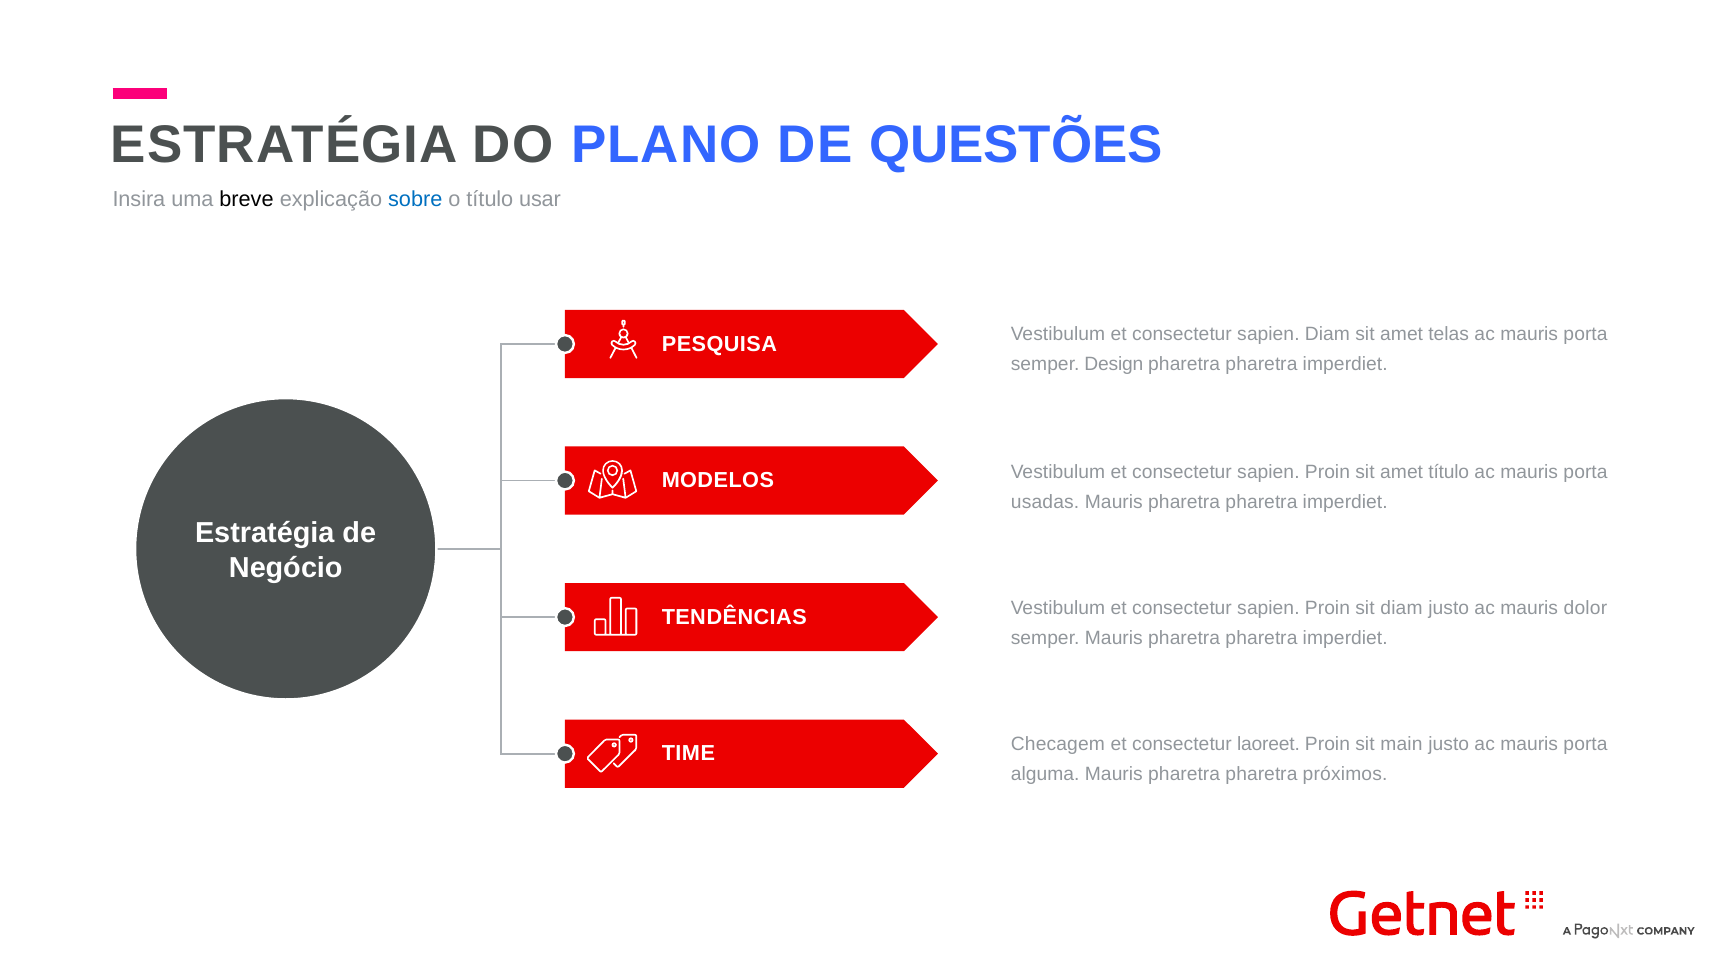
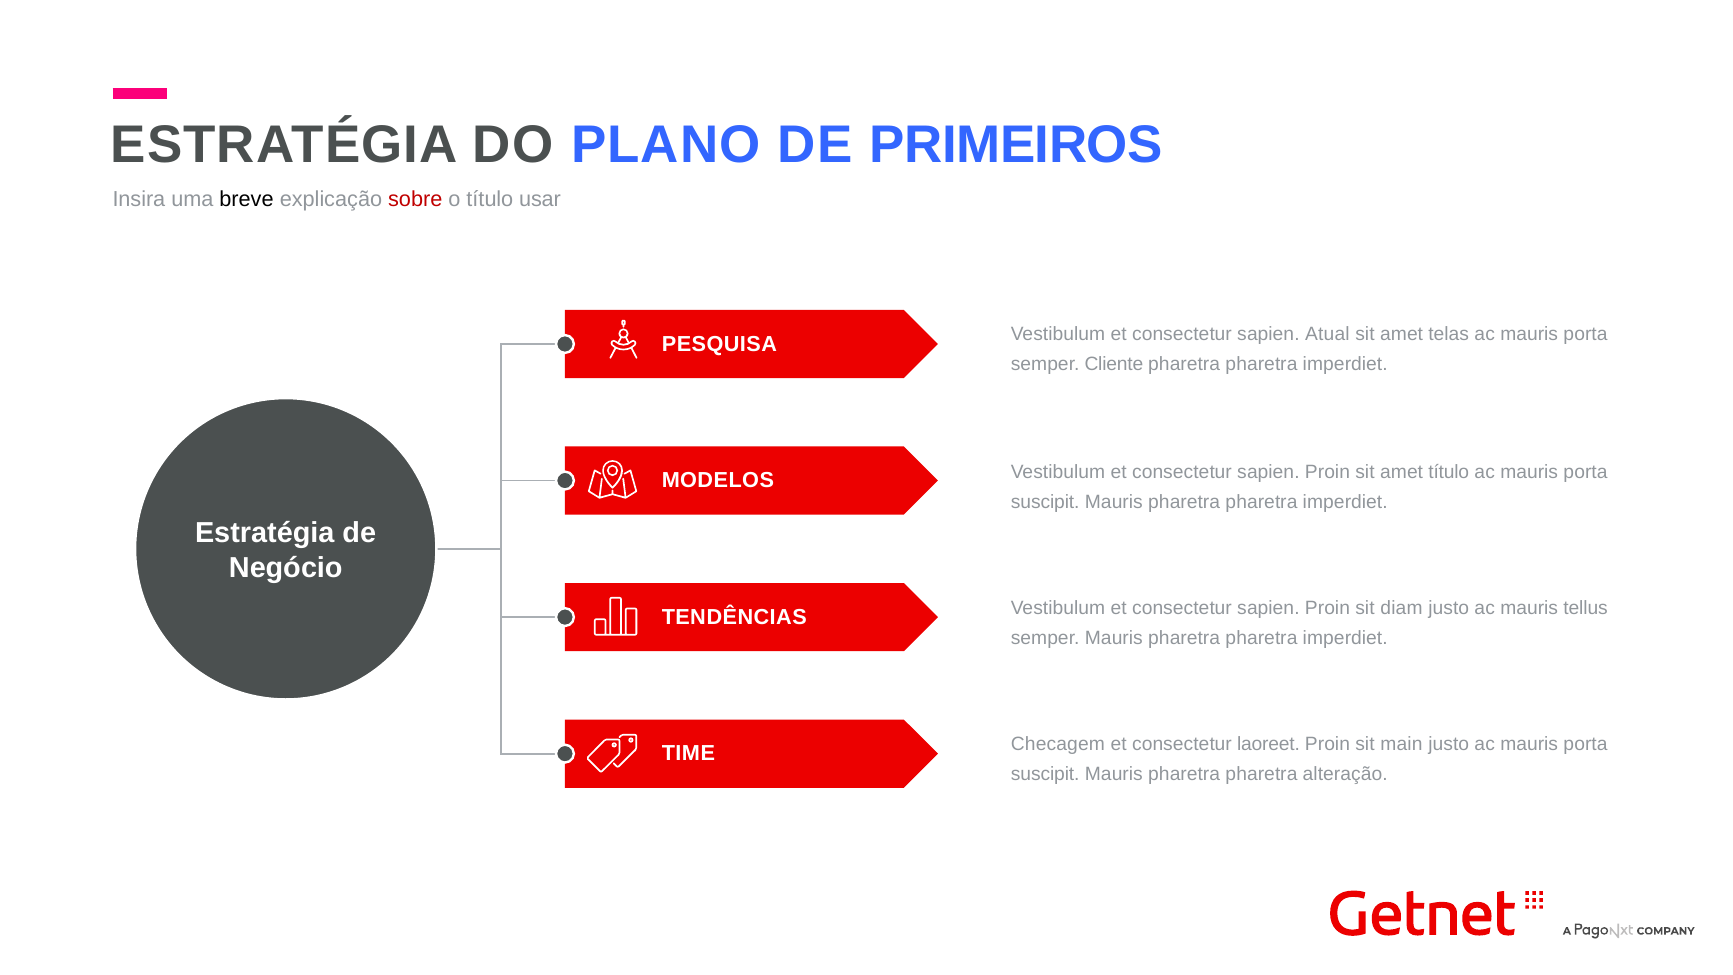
QUESTÕES: QUESTÕES -> PRIMEIROS
sobre colour: blue -> red
sapien Diam: Diam -> Atual
Design: Design -> Cliente
usadas at (1045, 502): usadas -> suscipit
dolor: dolor -> tellus
alguma at (1045, 774): alguma -> suscipit
próximos: próximos -> alteração
